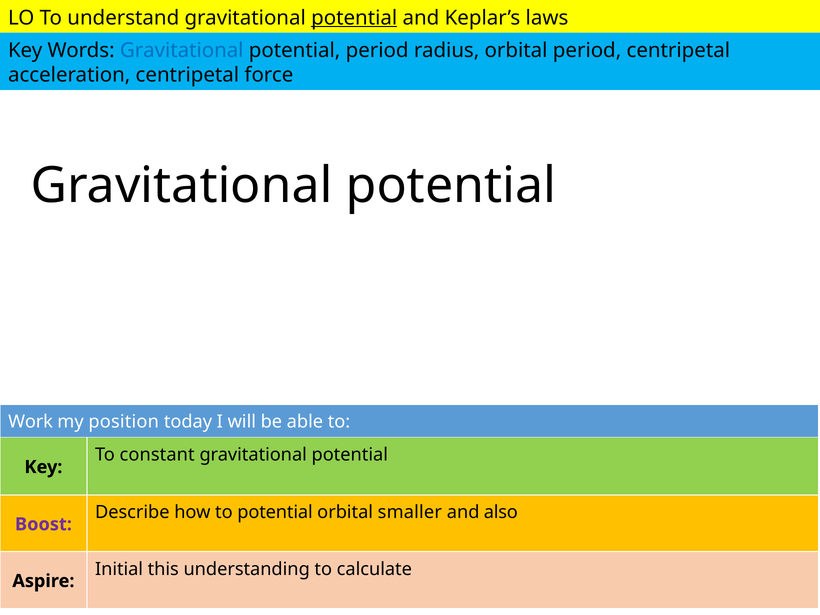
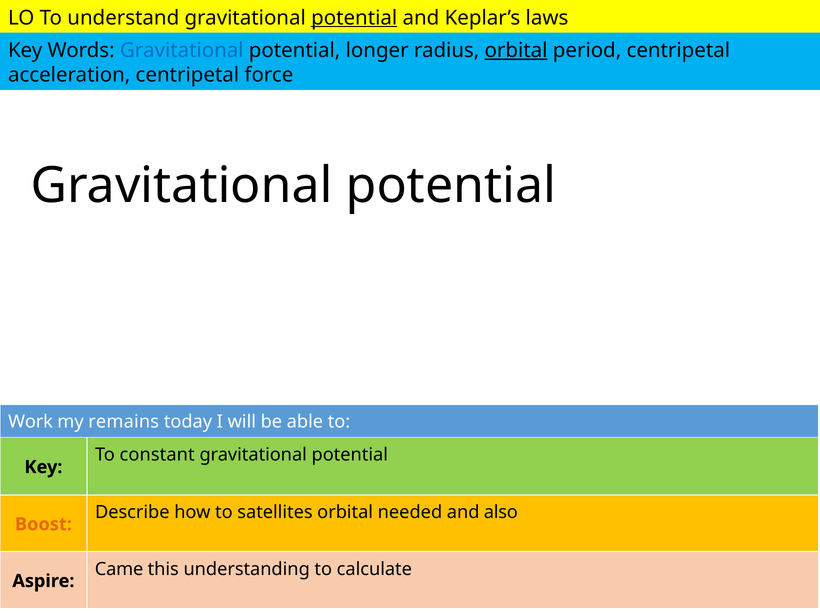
potential period: period -> longer
orbital at (516, 50) underline: none -> present
position: position -> remains
to potential: potential -> satellites
smaller: smaller -> needed
Boost colour: purple -> orange
Initial: Initial -> Came
